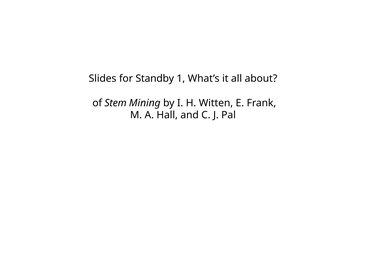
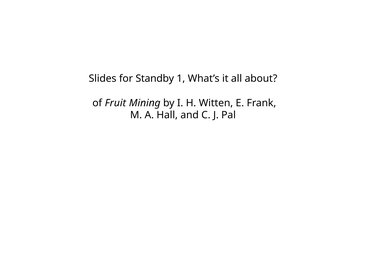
Stem: Stem -> Fruit
